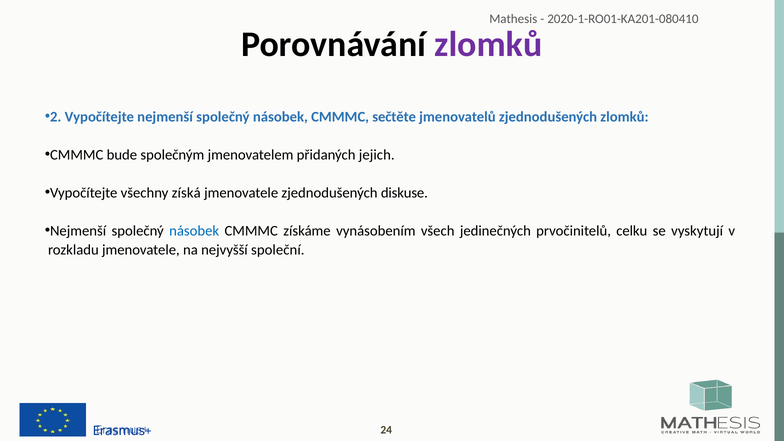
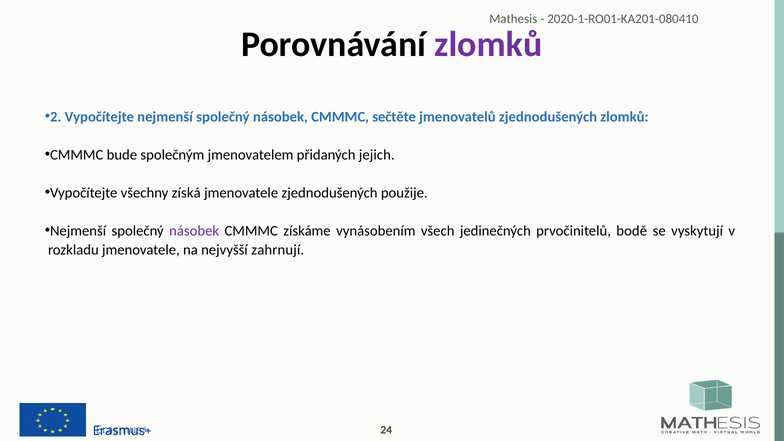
diskuse: diskuse -> použije
násobek at (194, 231) colour: blue -> purple
celku: celku -> bodě
společní: společní -> zahrnují
